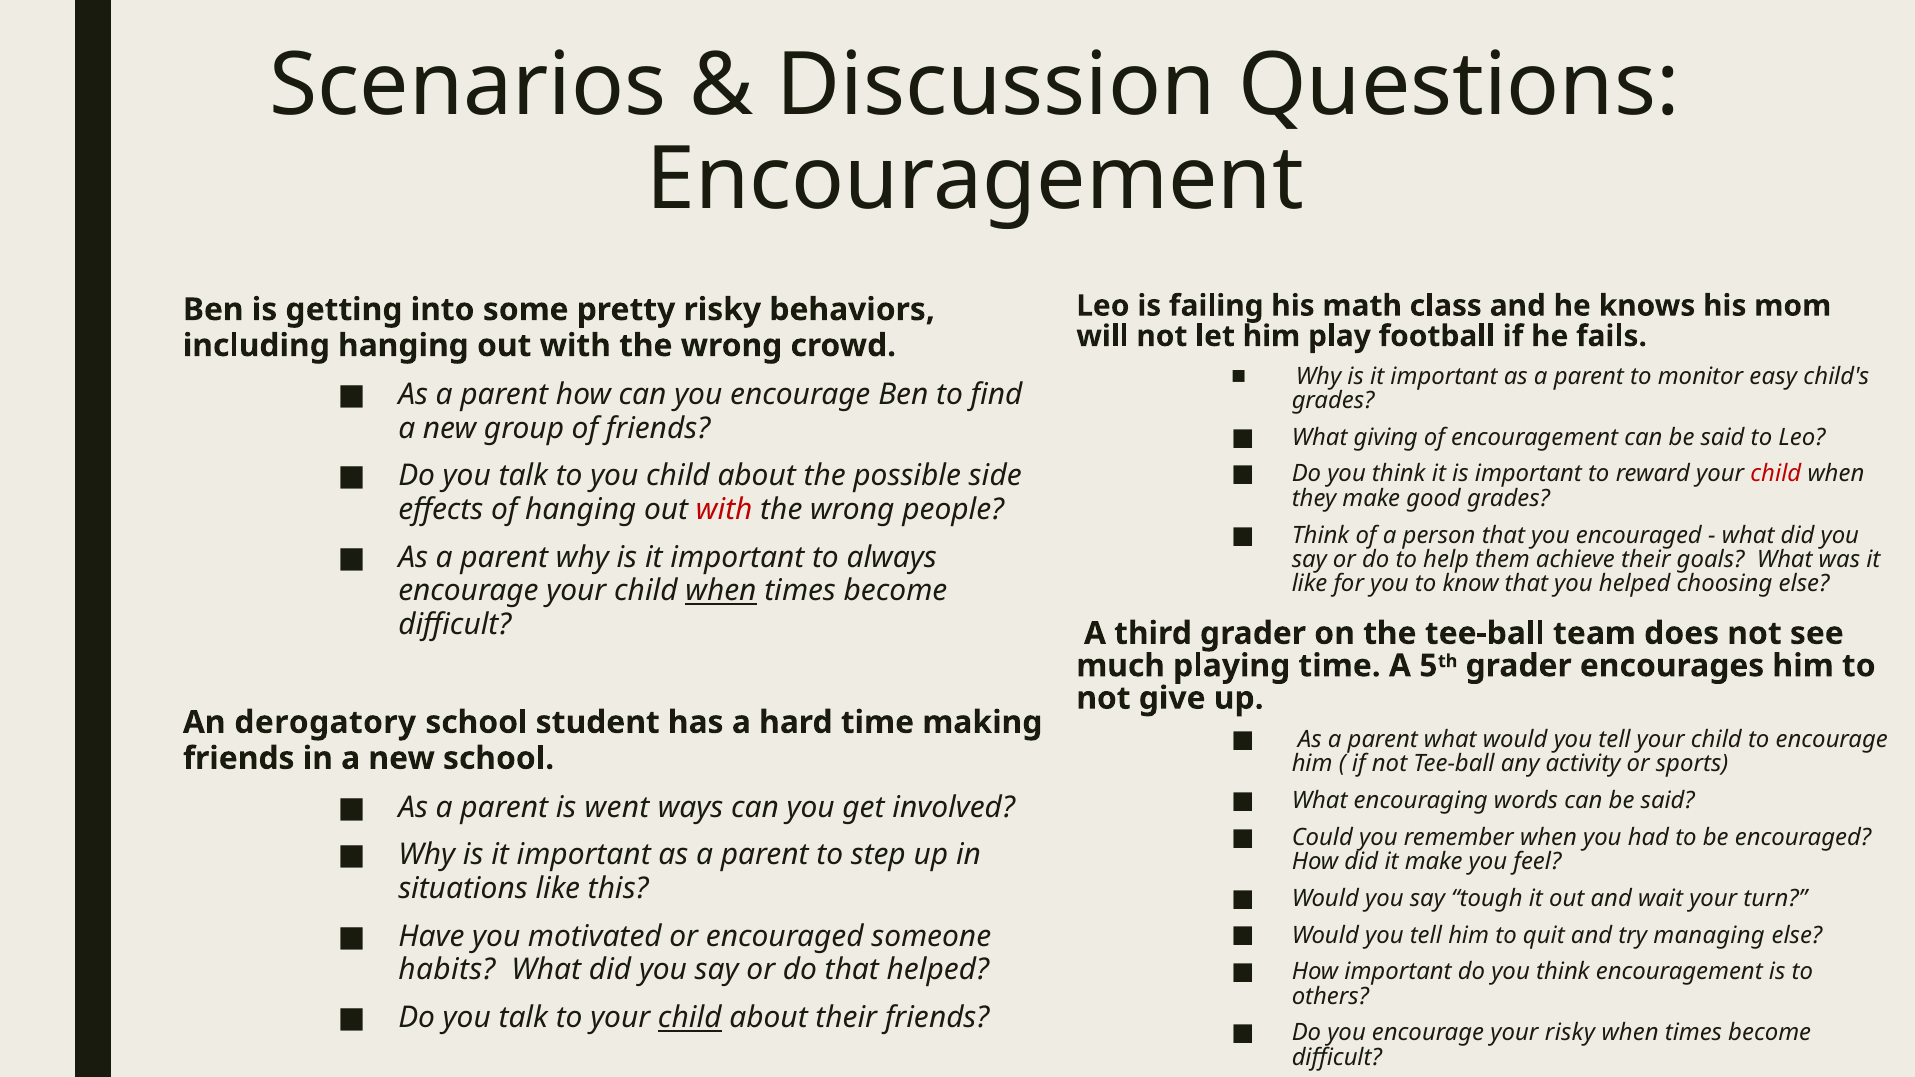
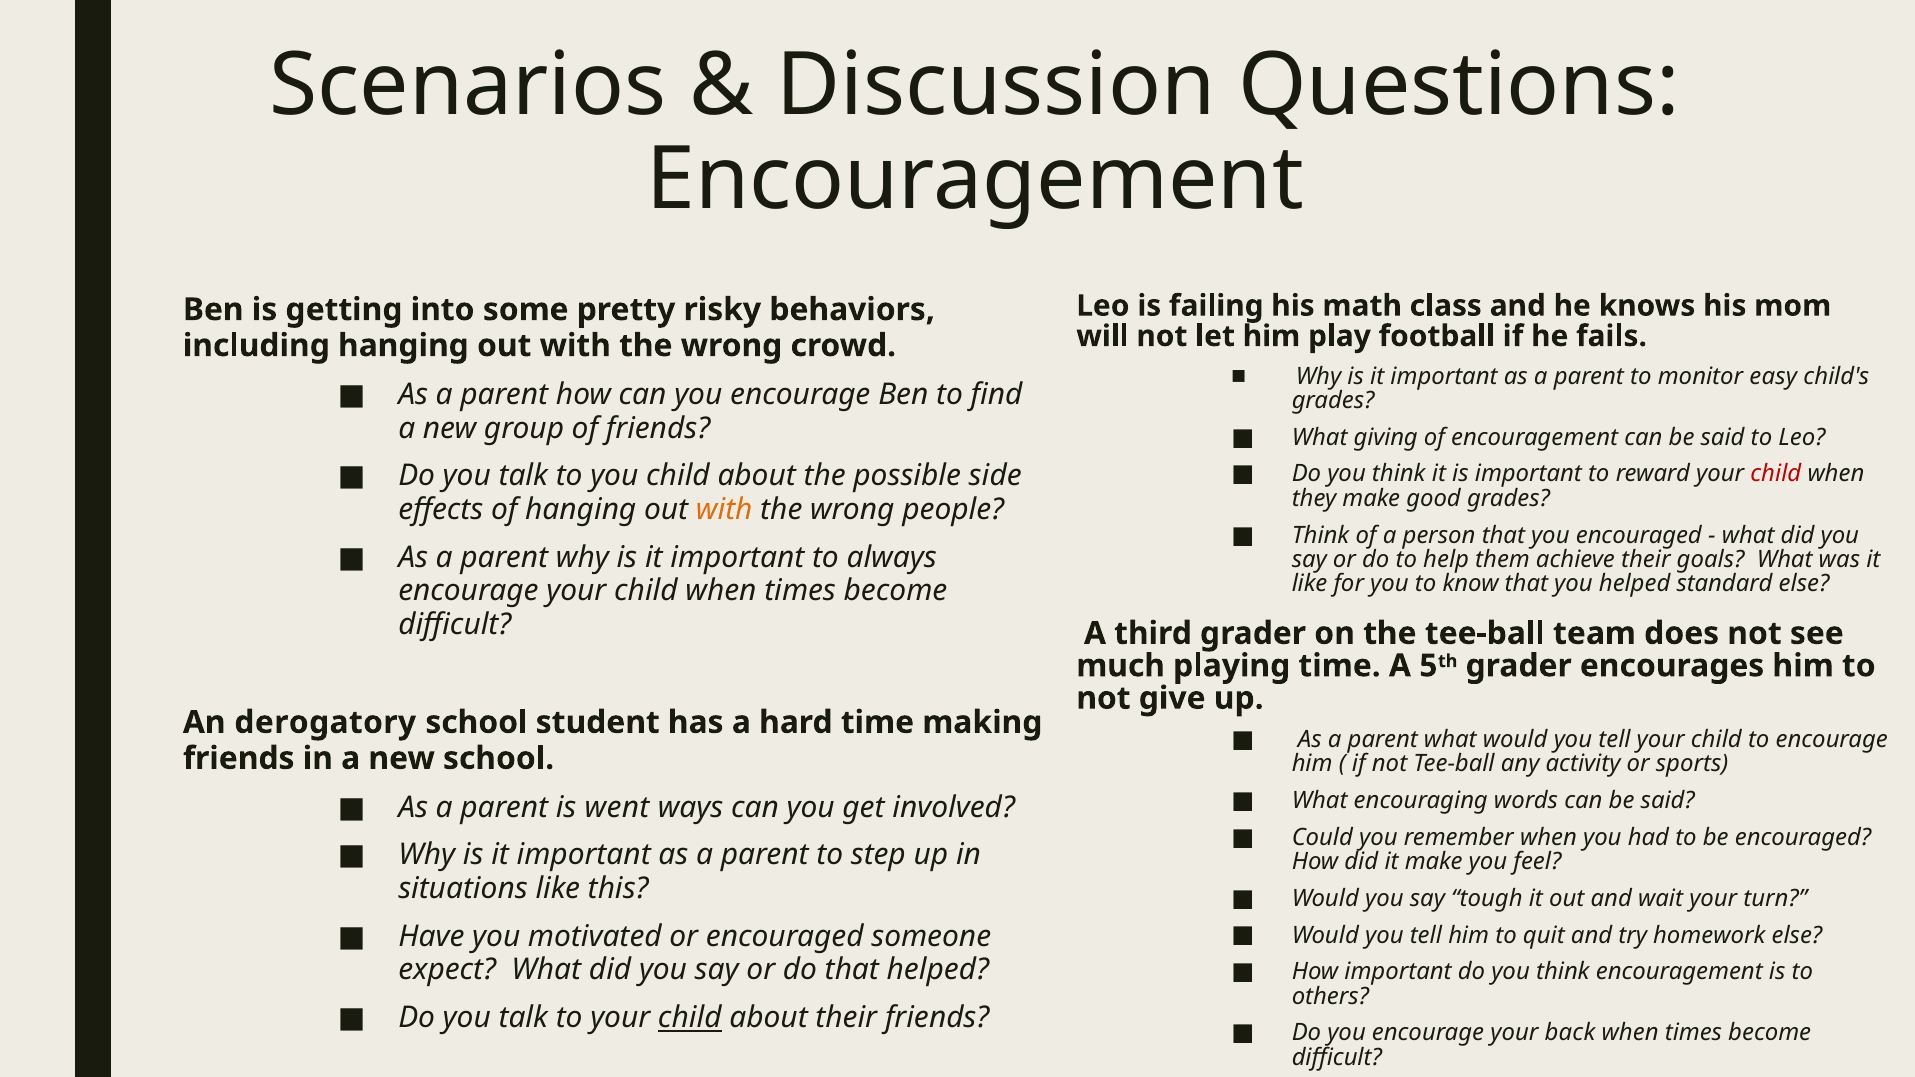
with at (724, 510) colour: red -> orange
choosing: choosing -> standard
when at (721, 591) underline: present -> none
managing: managing -> homework
habits: habits -> expect
your risky: risky -> back
